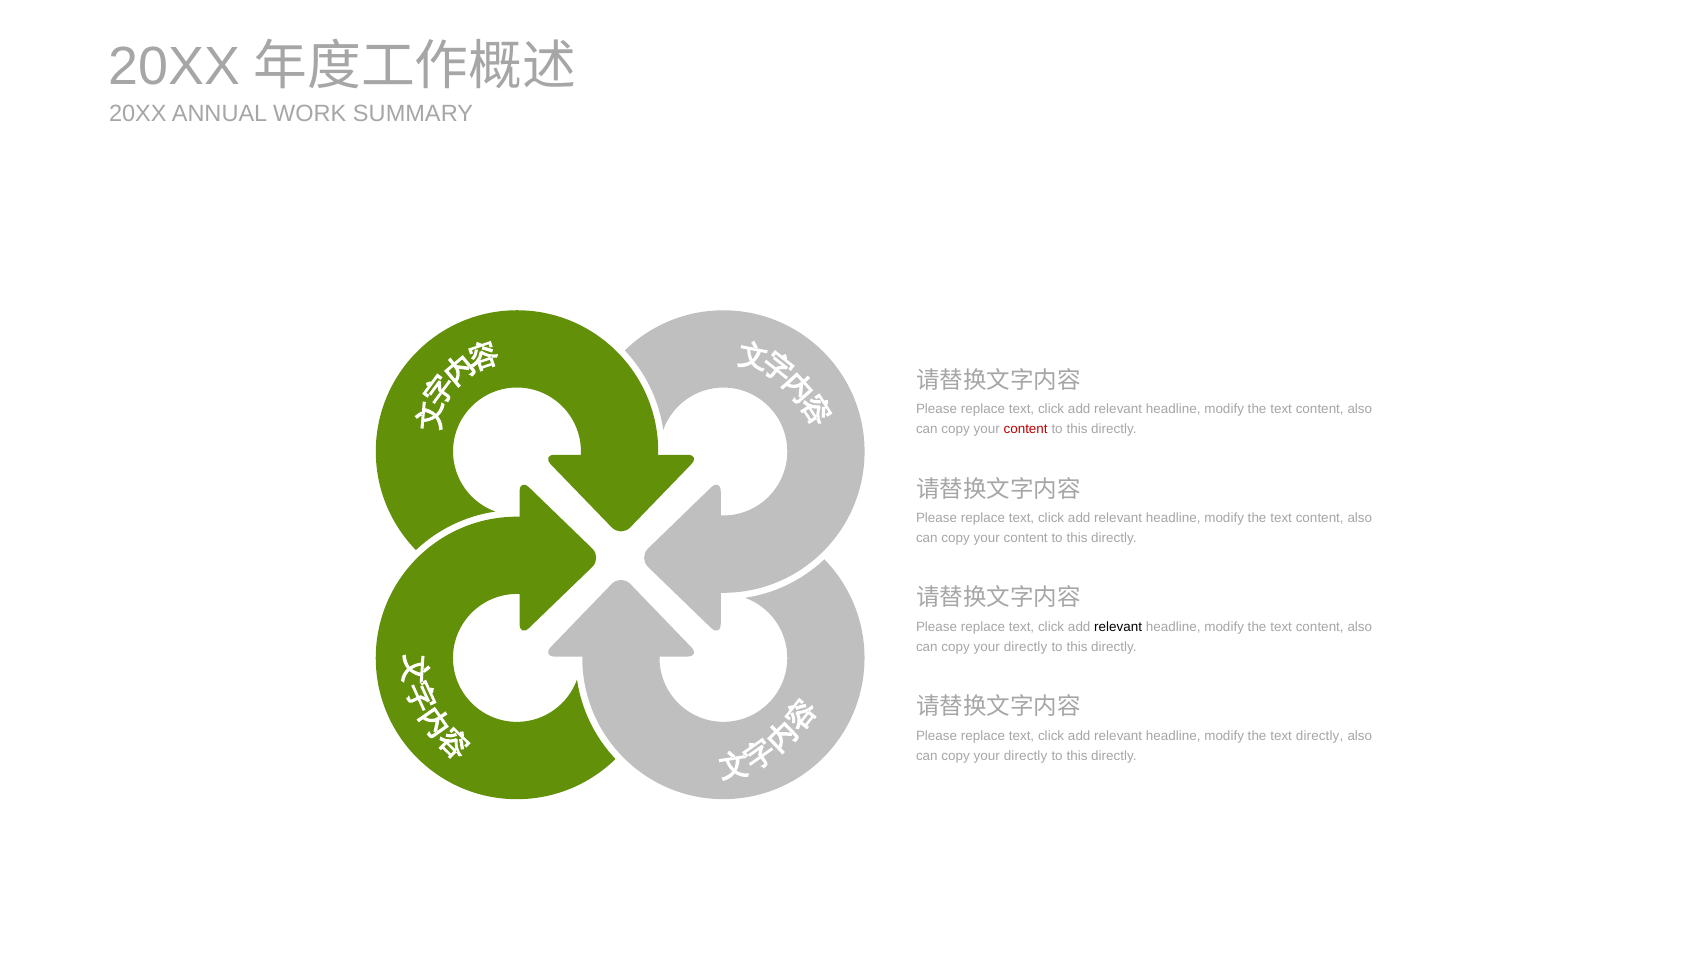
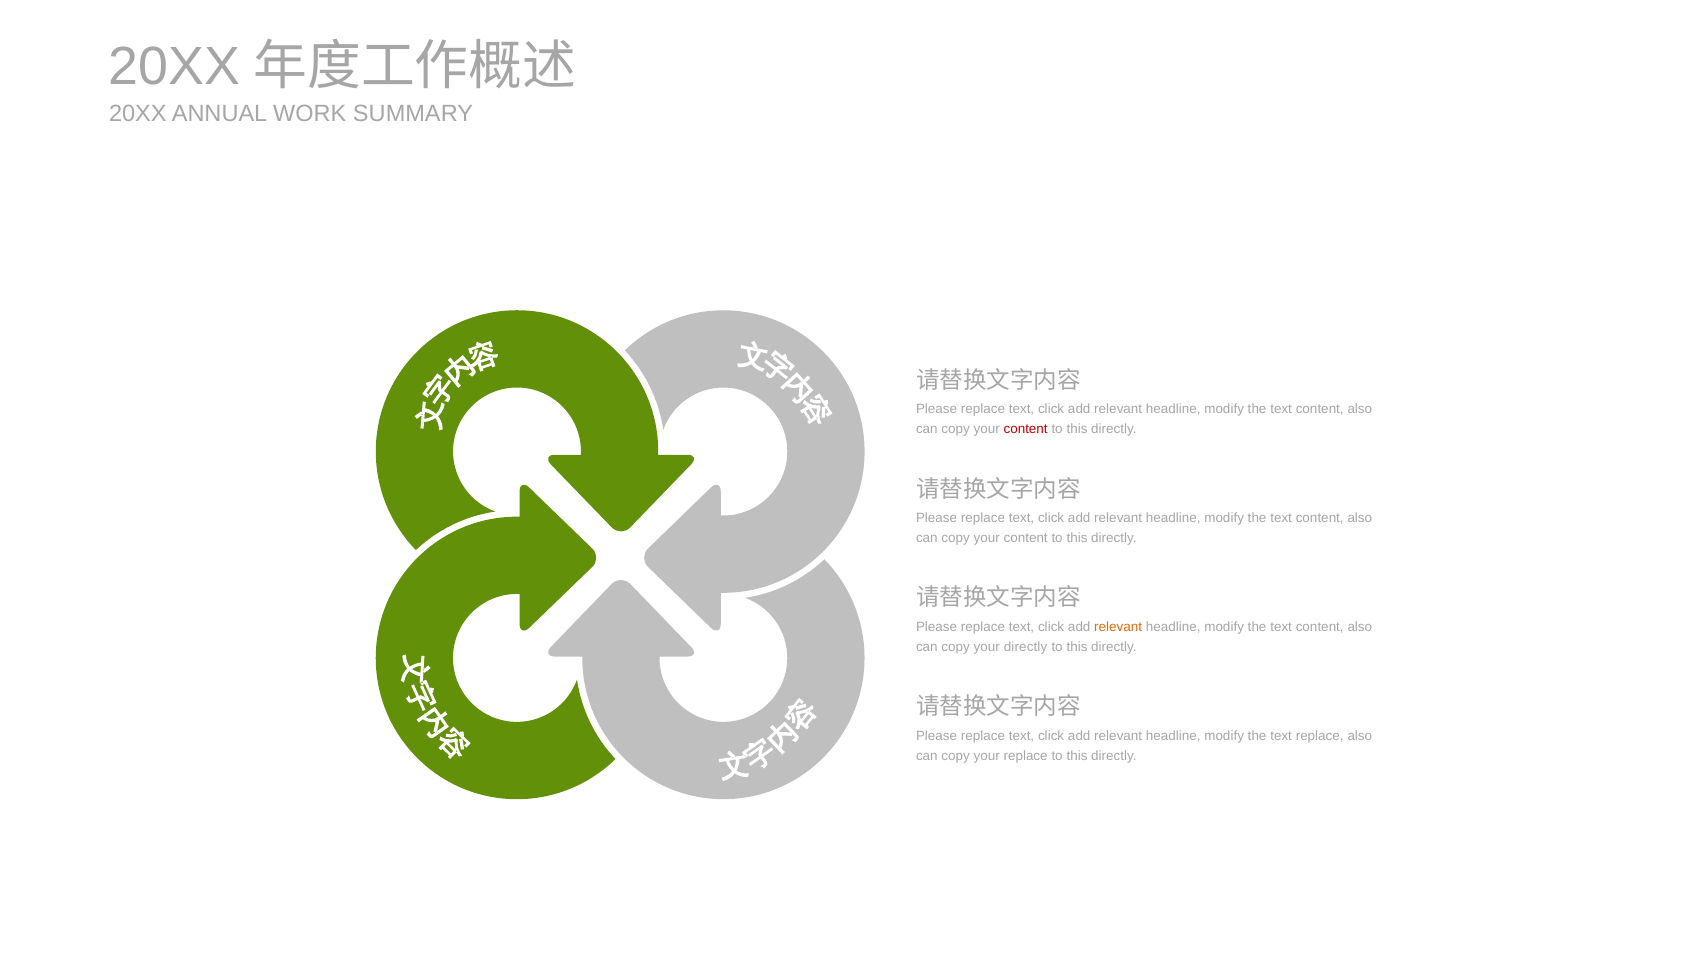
relevant at (1118, 627) colour: black -> orange
text directly: directly -> replace
directly at (1026, 756): directly -> replace
